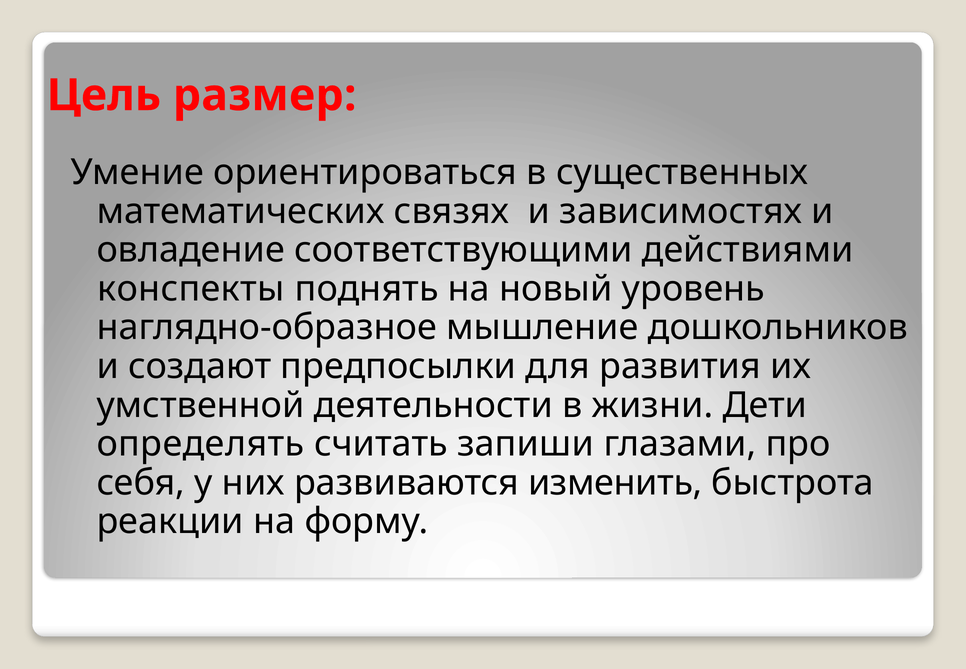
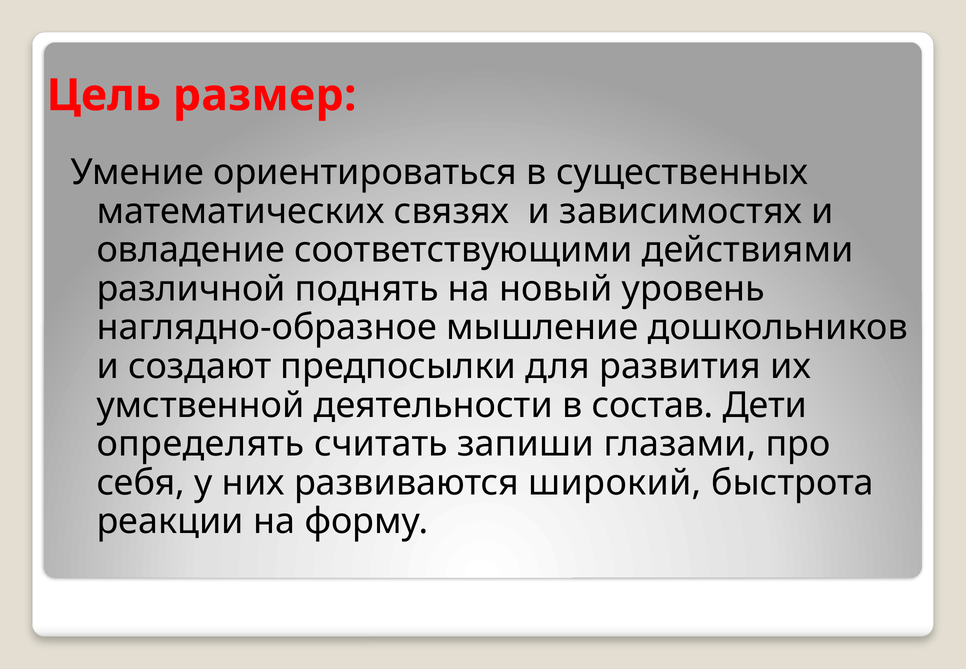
конспекты: конспекты -> различной
жизни: жизни -> состав
изменить: изменить -> широкий
